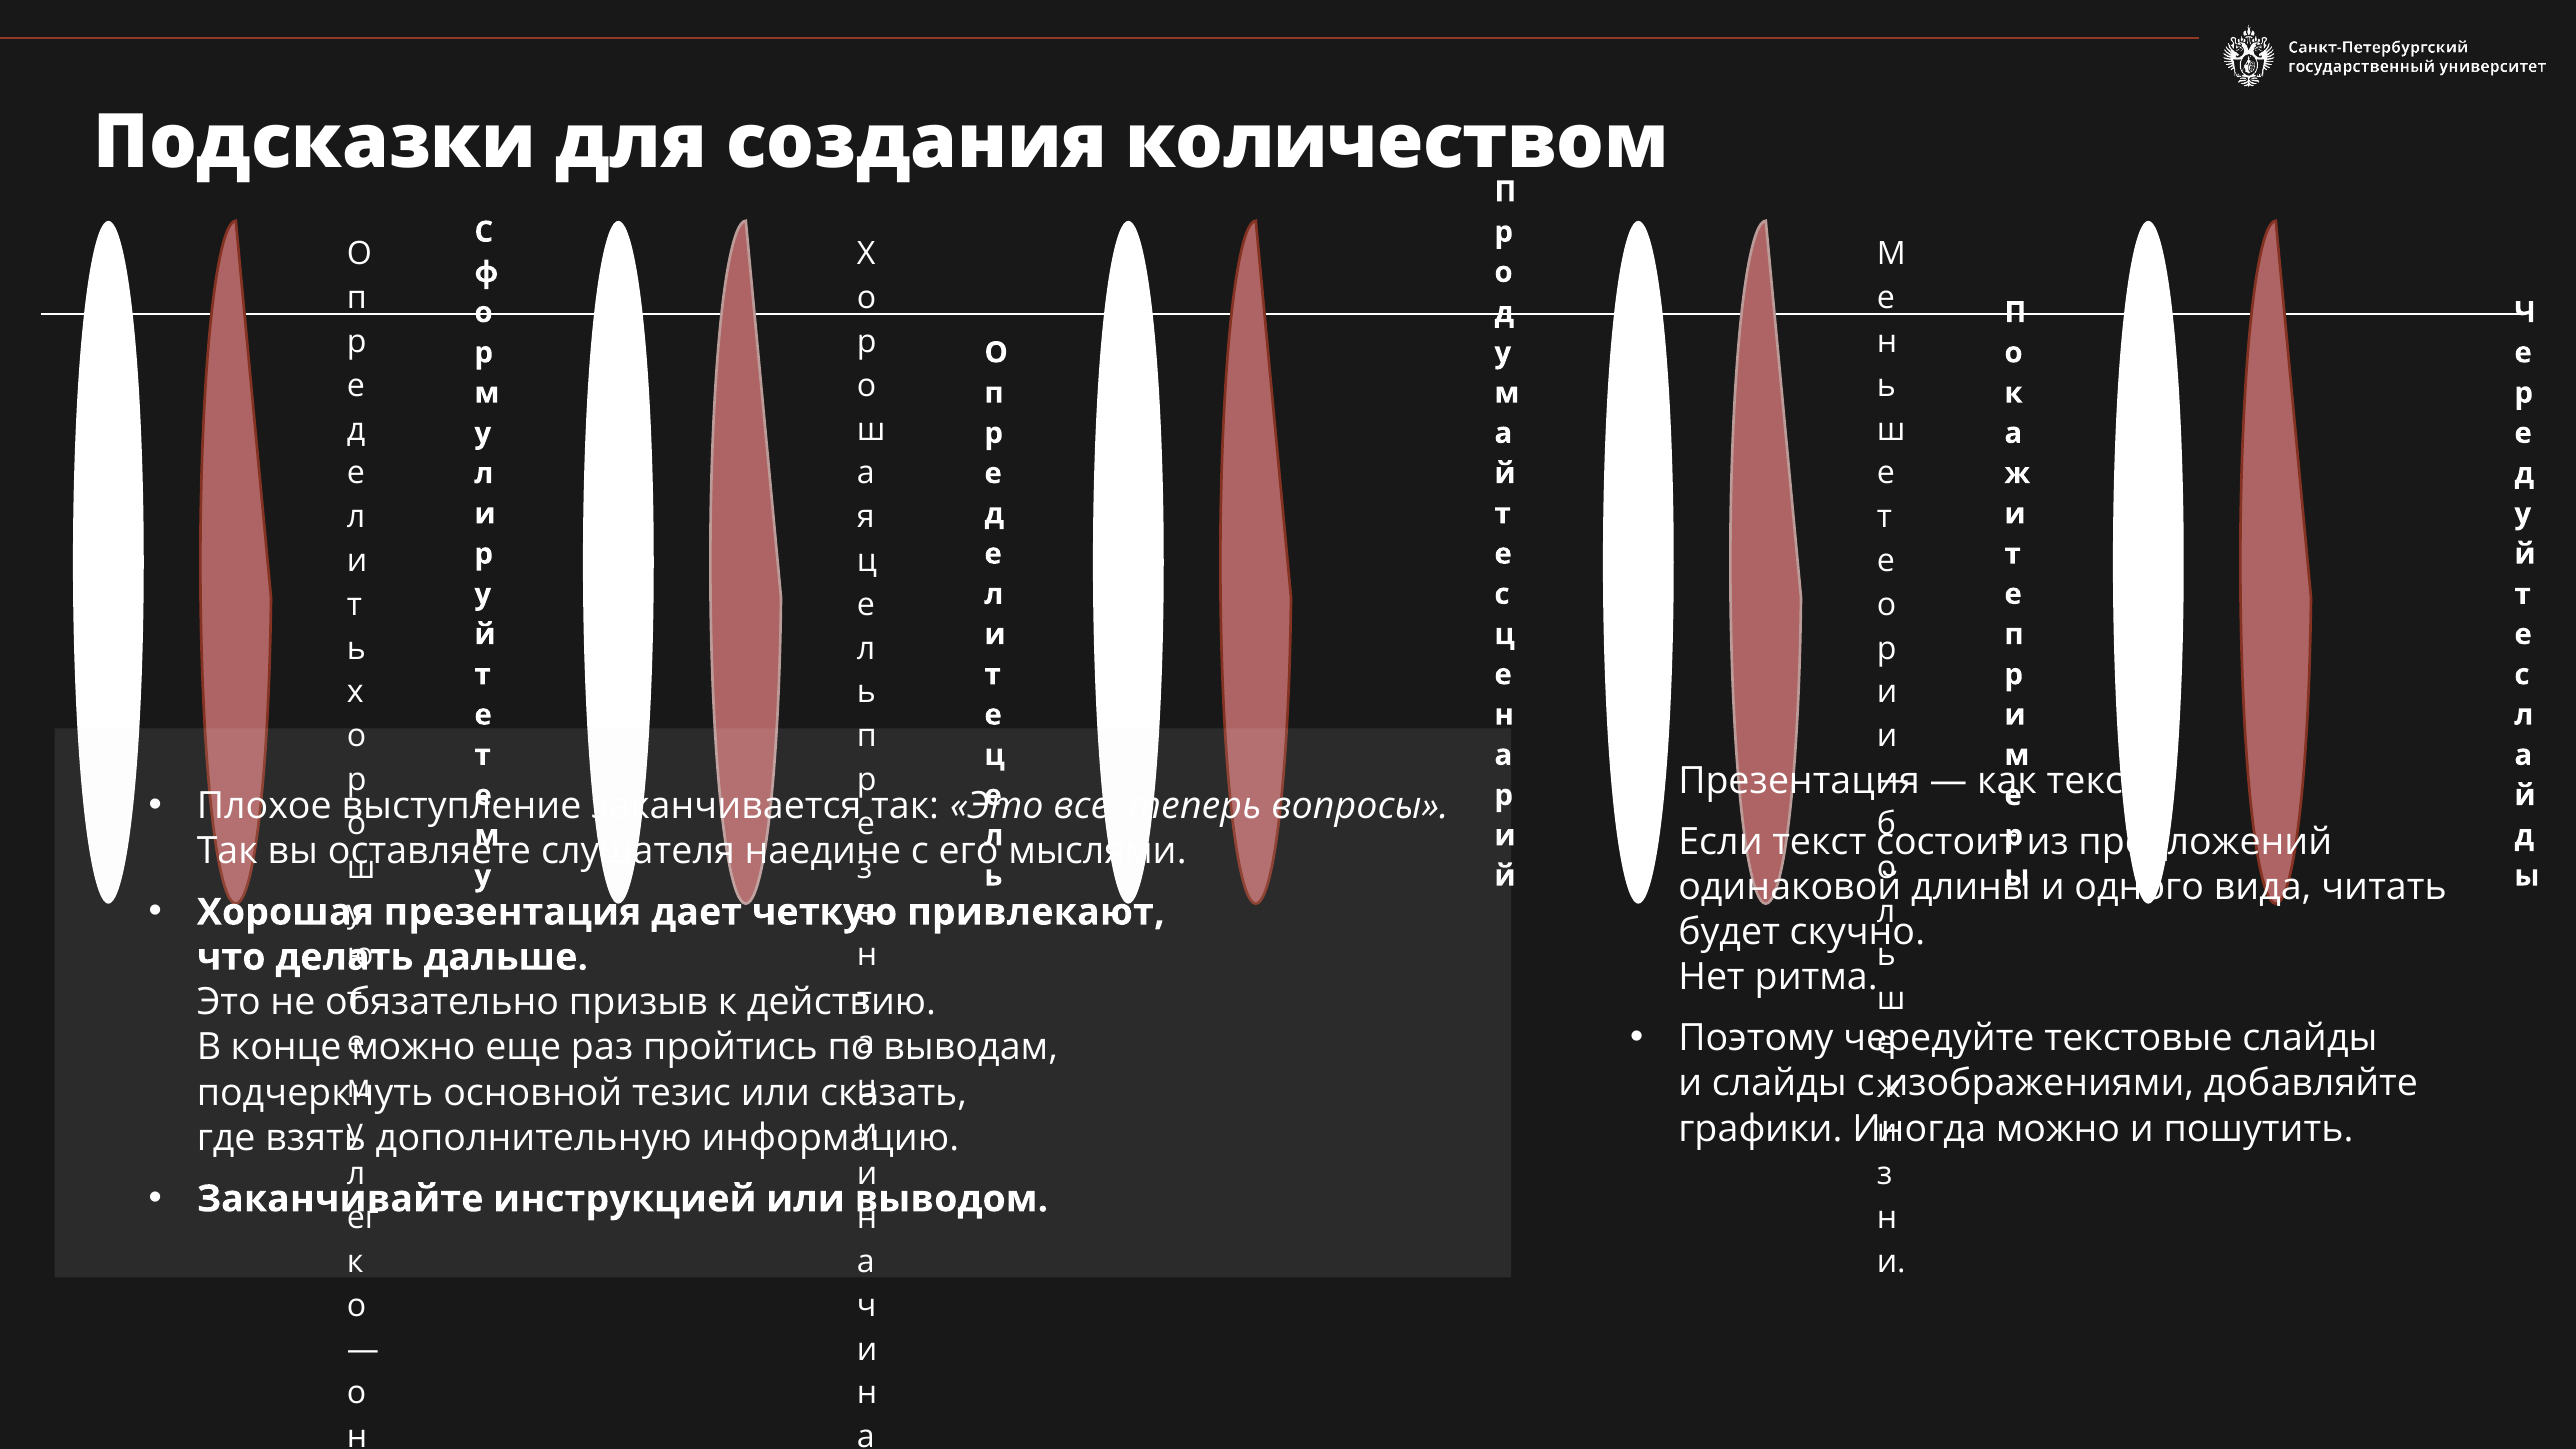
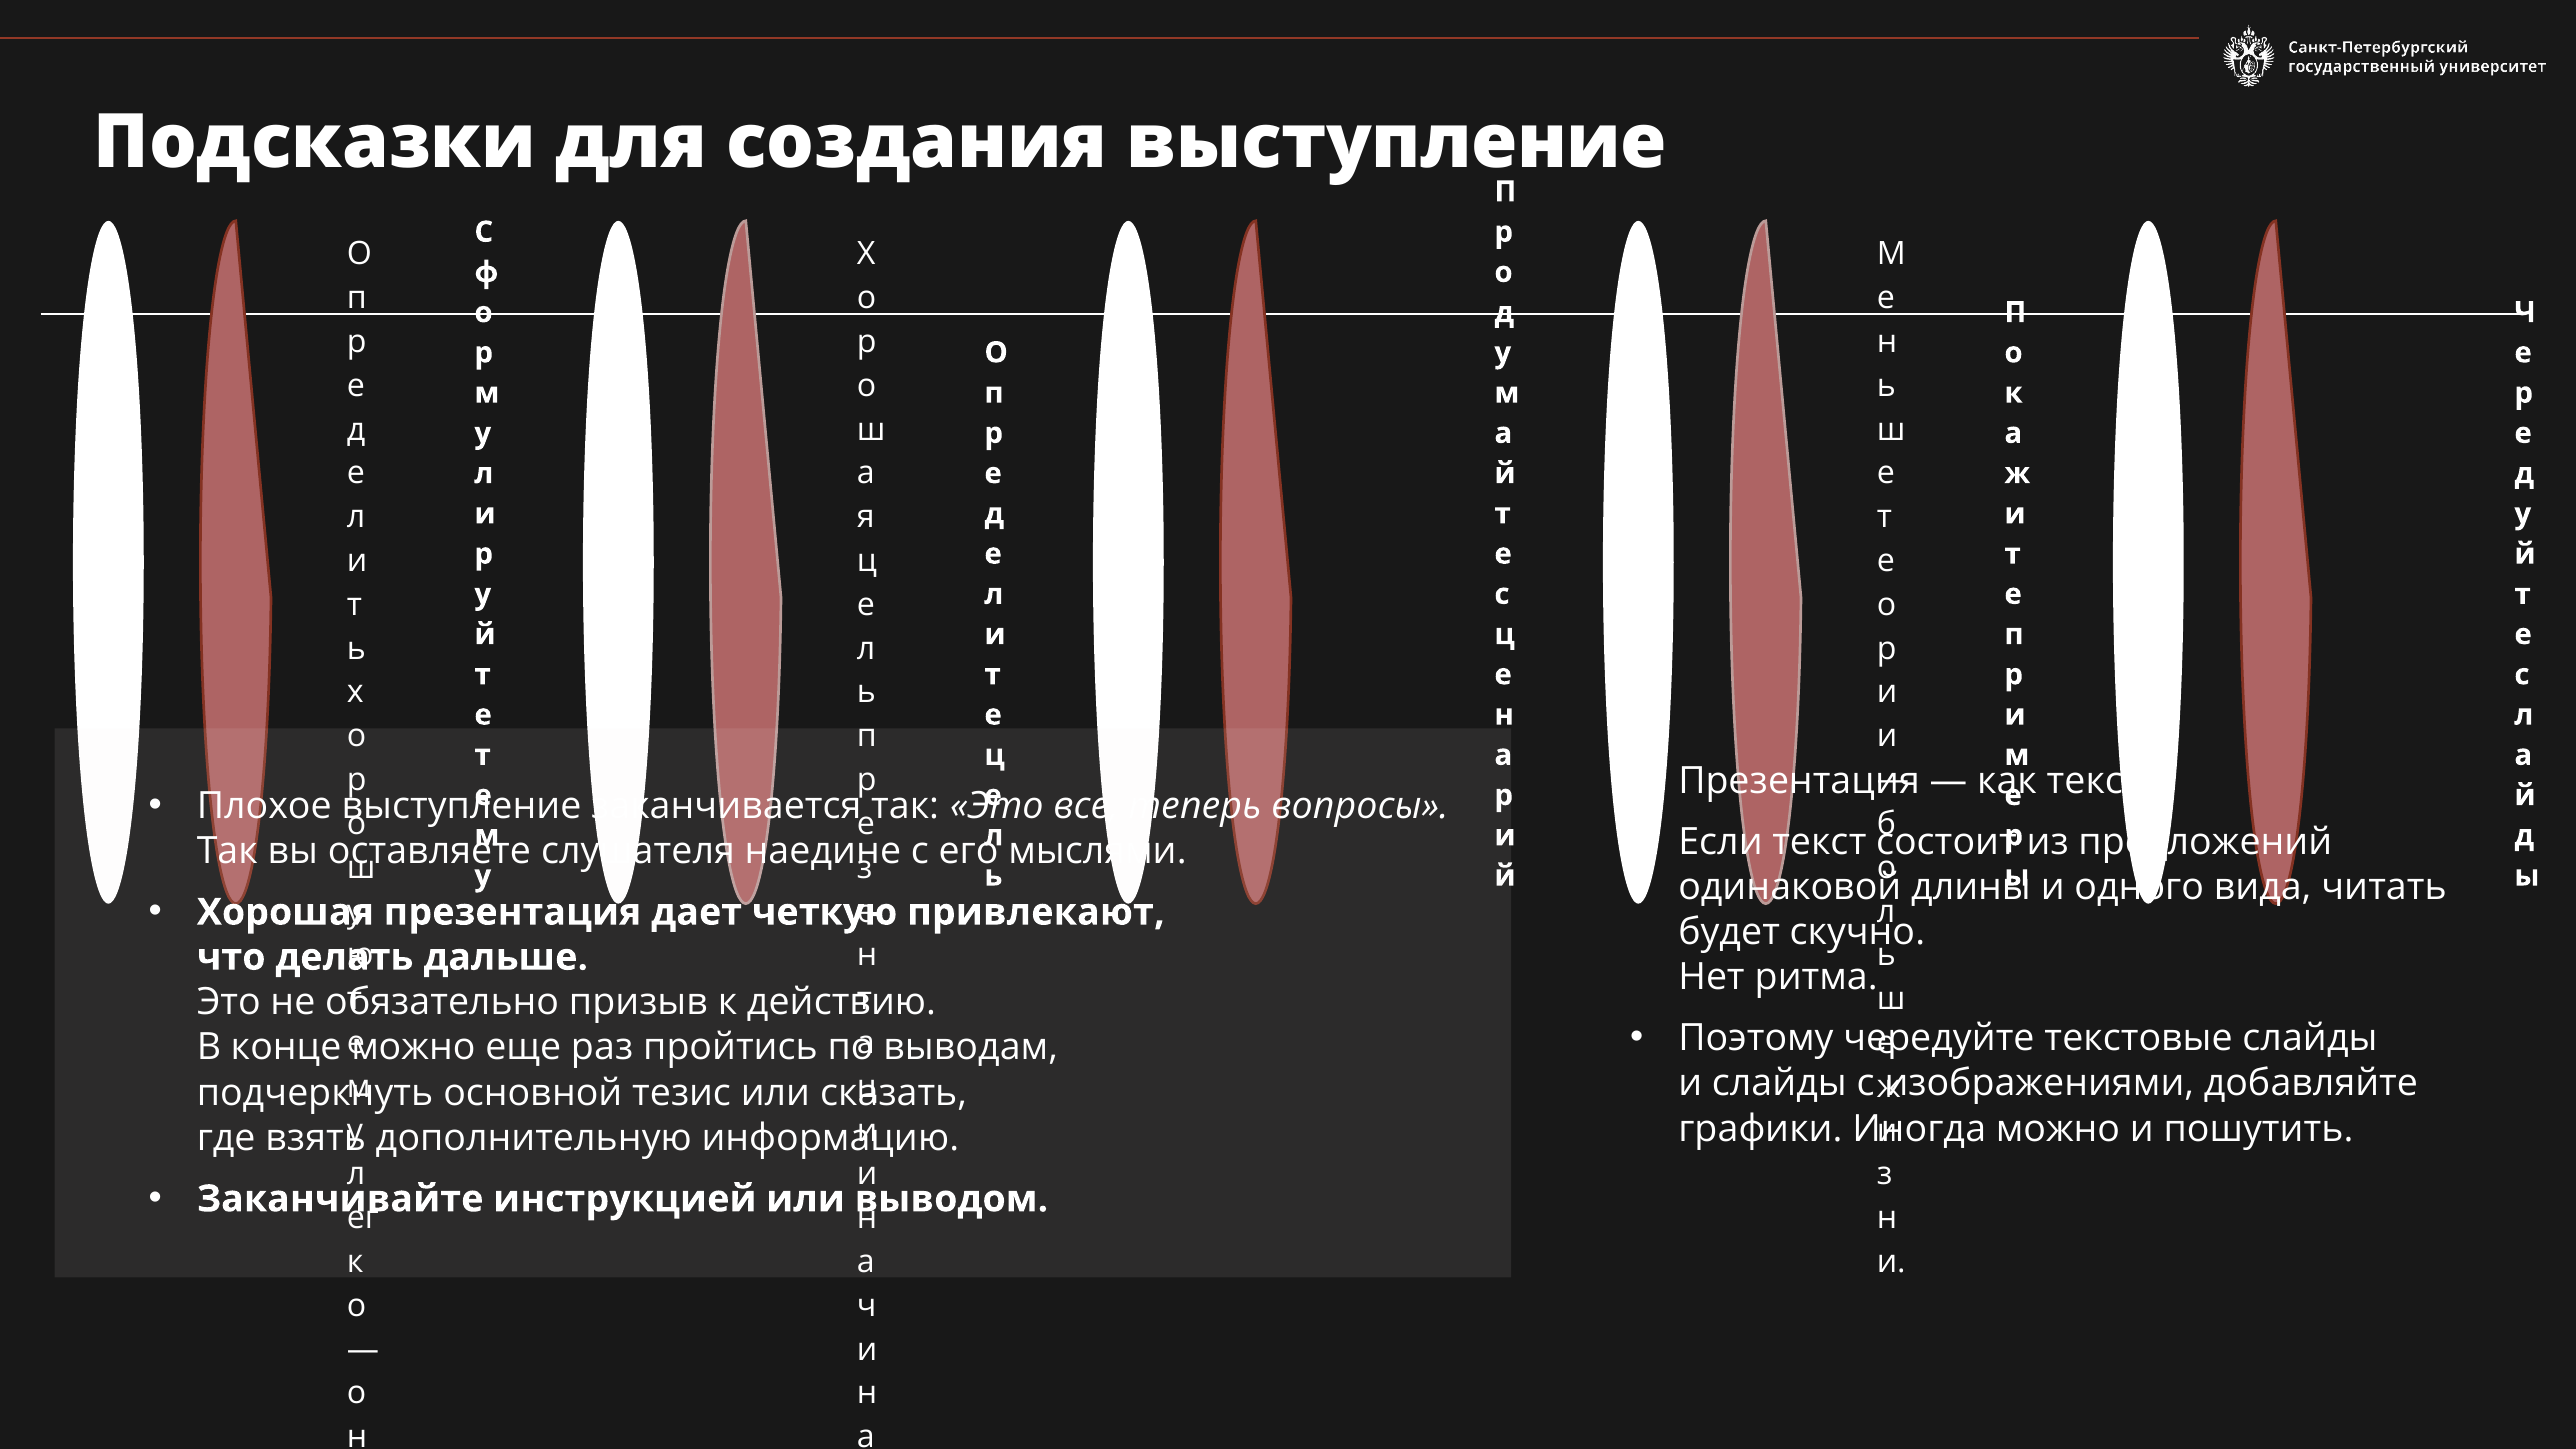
создания количеством: количеством -> выступление
